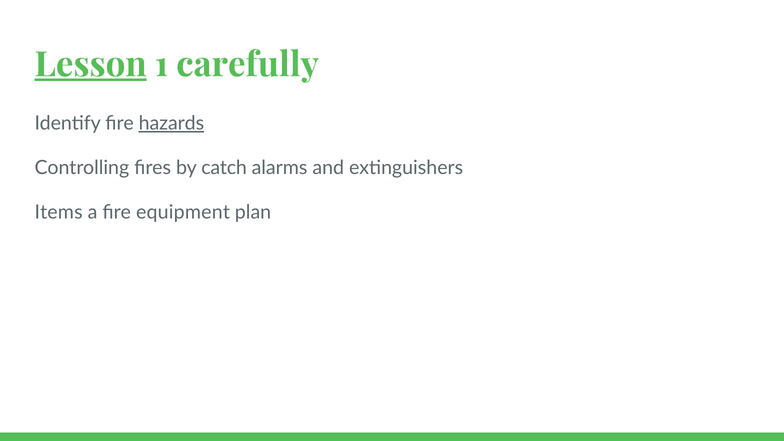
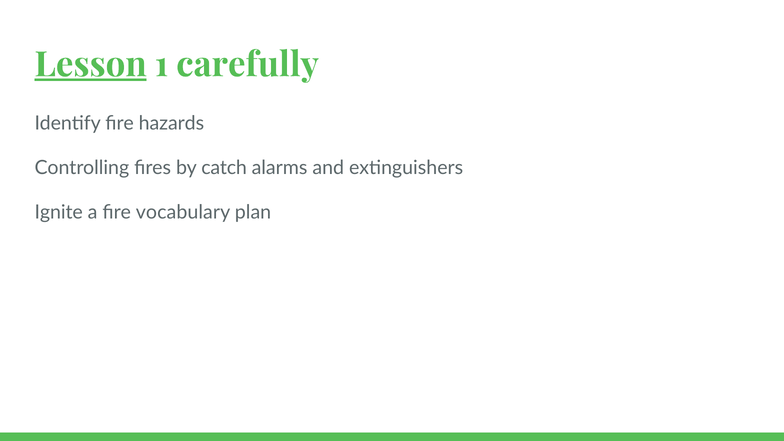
hazards underline: present -> none
Items: Items -> Ignite
equipment: equipment -> vocabulary
